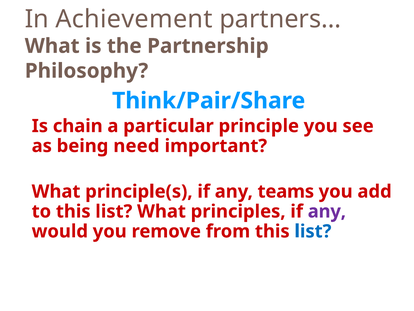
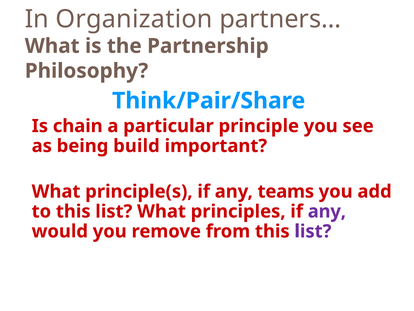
Achievement: Achievement -> Organization
need: need -> build
list at (313, 231) colour: blue -> purple
